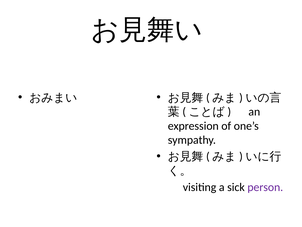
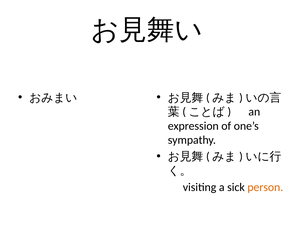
person colour: purple -> orange
